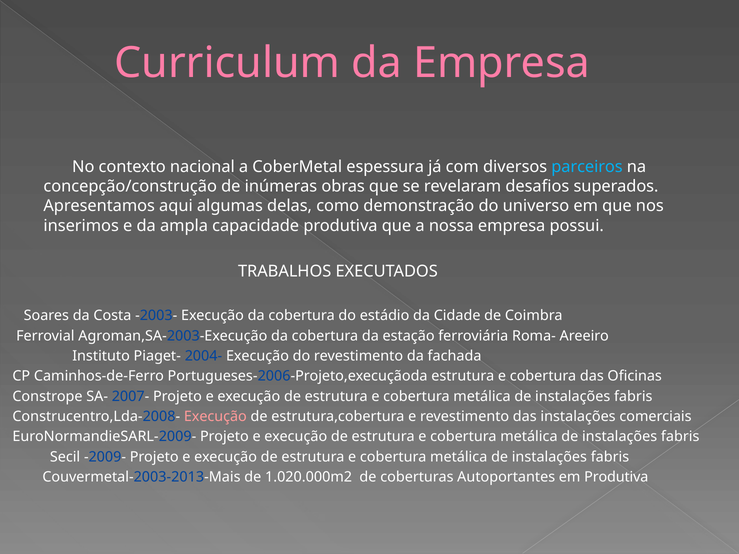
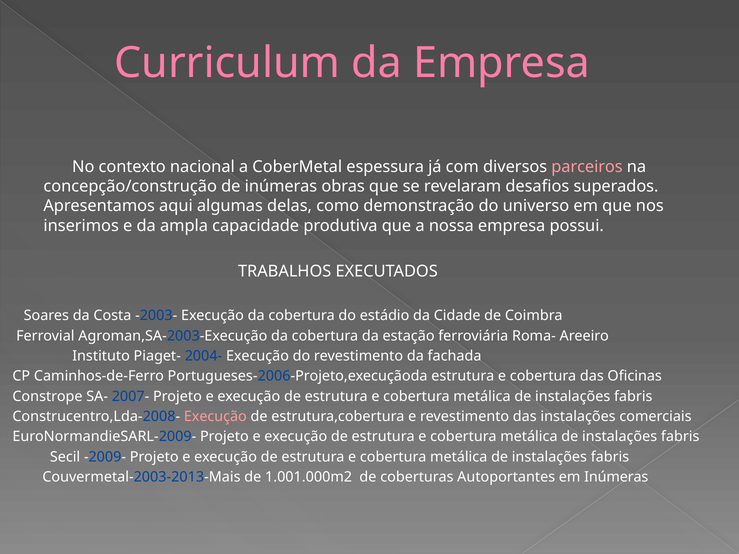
parceiros colour: light blue -> pink
1.020.000m2: 1.020.000m2 -> 1.001.000m2
em Produtiva: Produtiva -> Inúmeras
